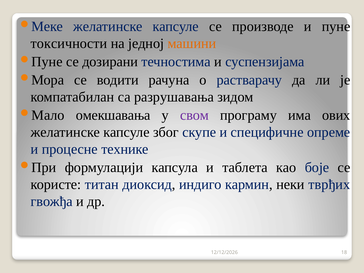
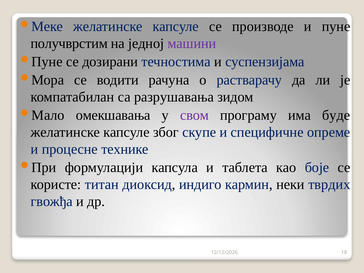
токсичности: токсичности -> получврстим
машини colour: orange -> purple
ових: ових -> буде
тврђих: тврђих -> тврдих
